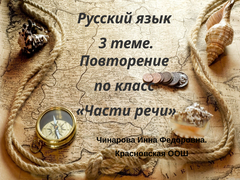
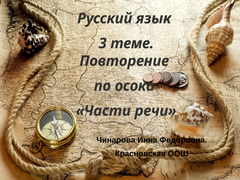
класс: класс -> осока
